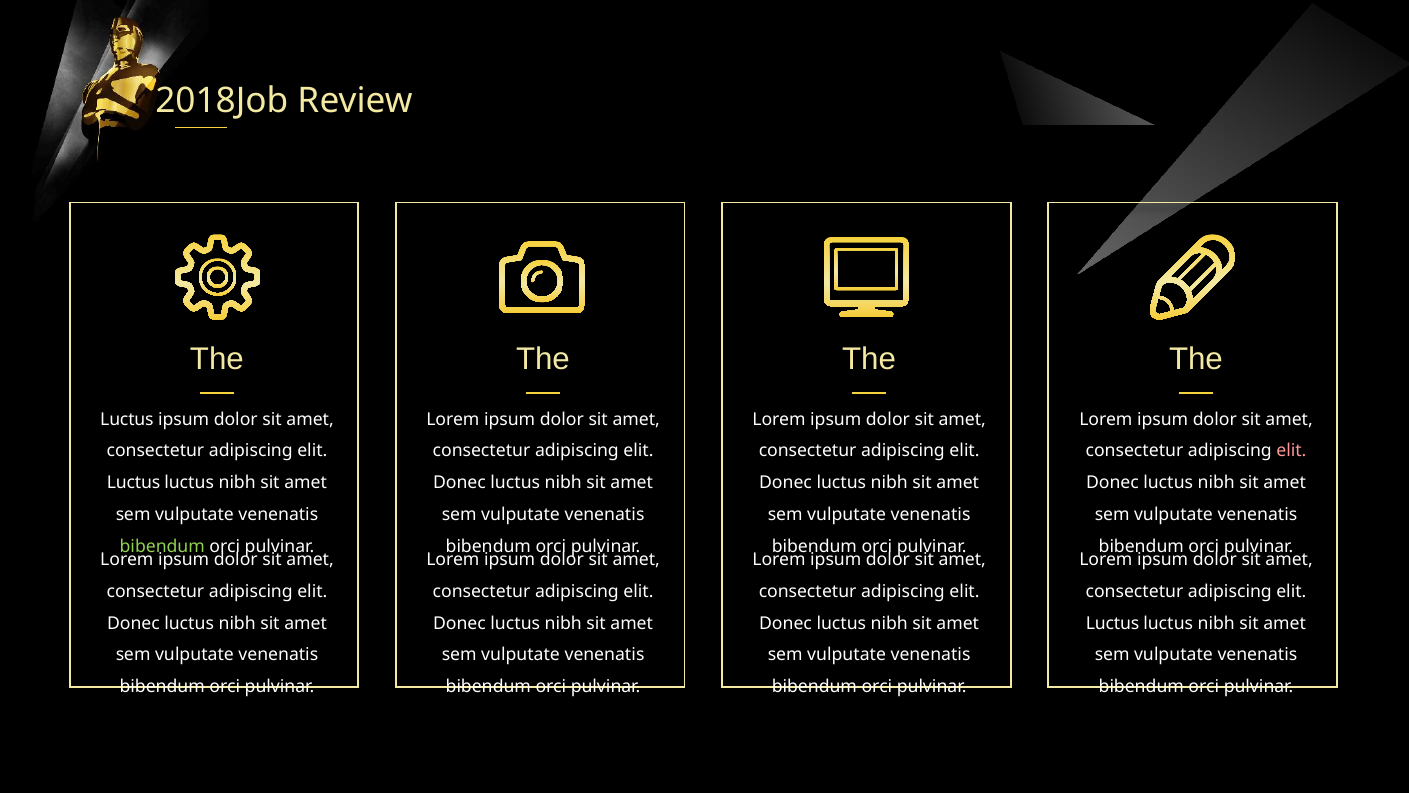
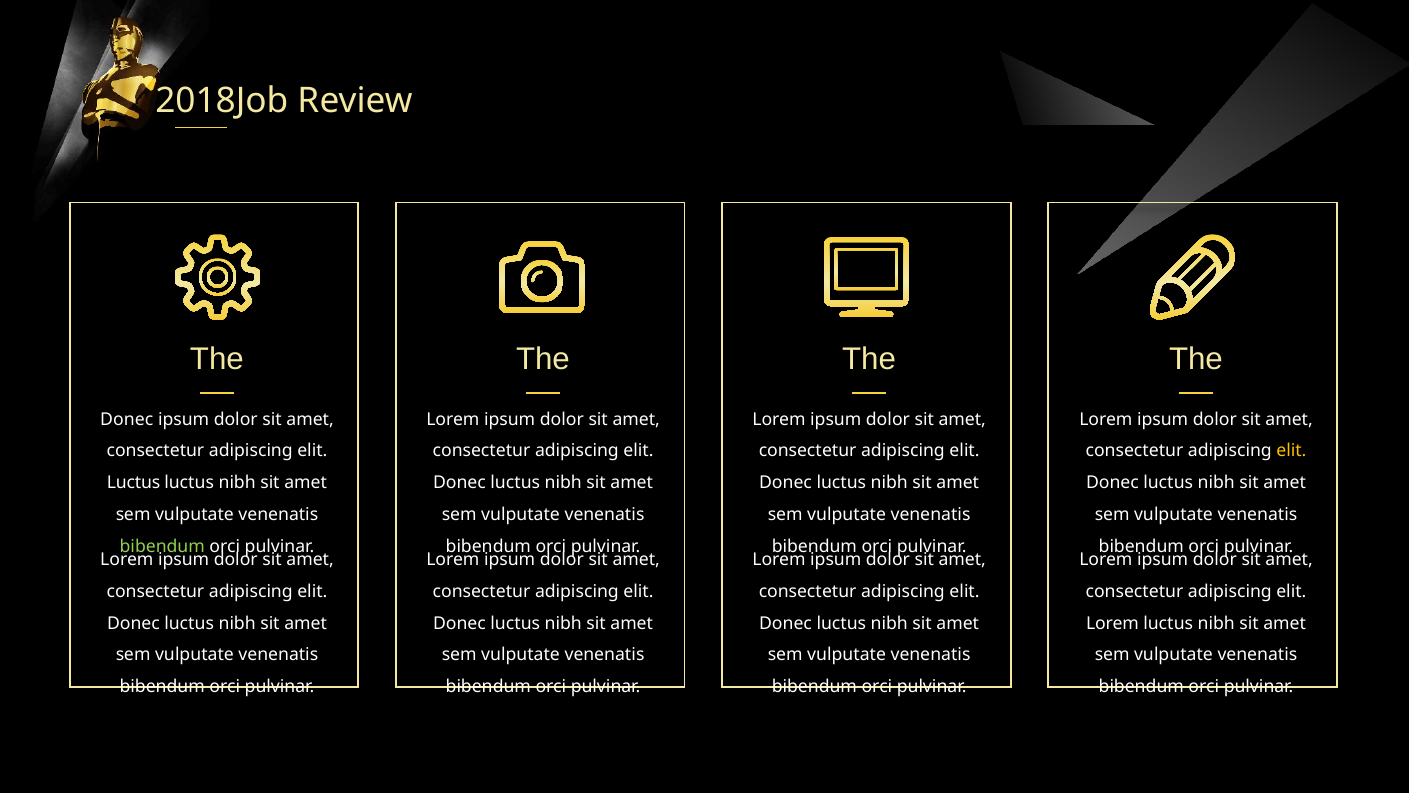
Luctus at (127, 419): Luctus -> Donec
elit at (1291, 451) colour: pink -> yellow
Luctus at (1113, 623): Luctus -> Lorem
